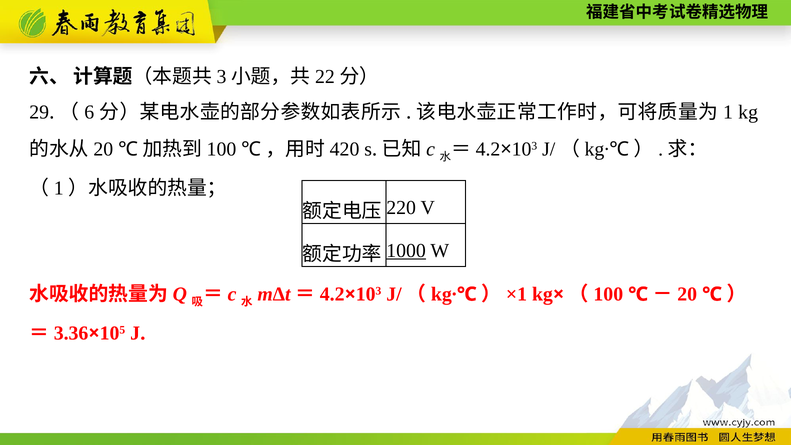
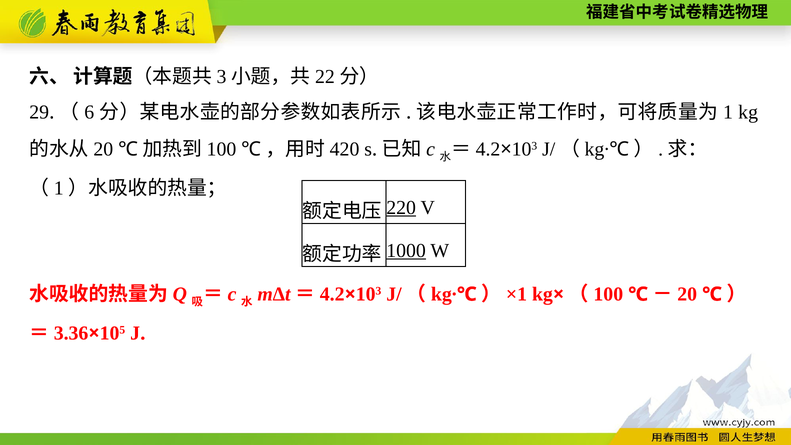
220 underline: none -> present
